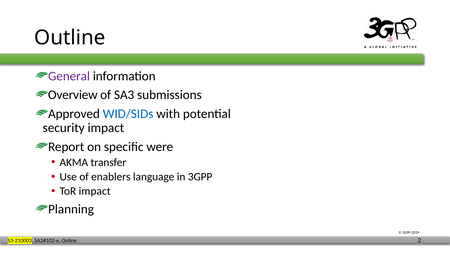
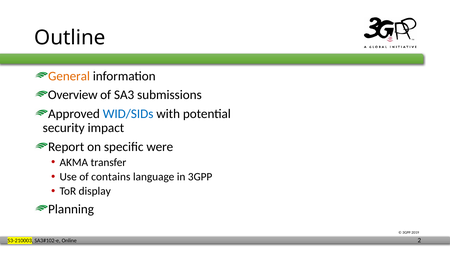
General colour: purple -> orange
enablers: enablers -> contains
ToR impact: impact -> display
